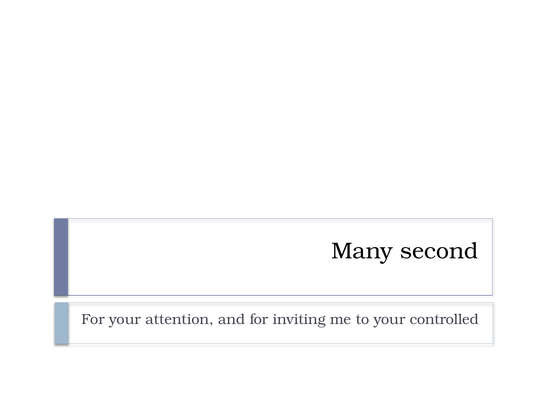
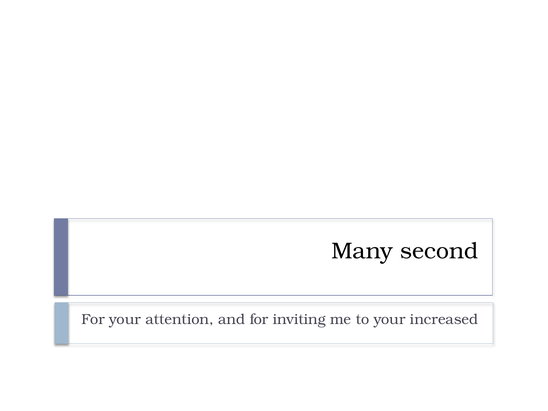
controlled: controlled -> increased
